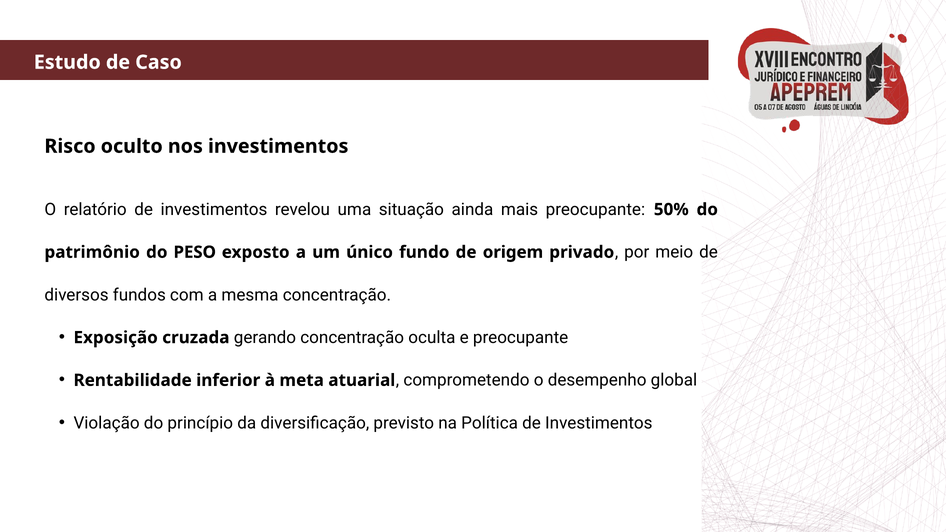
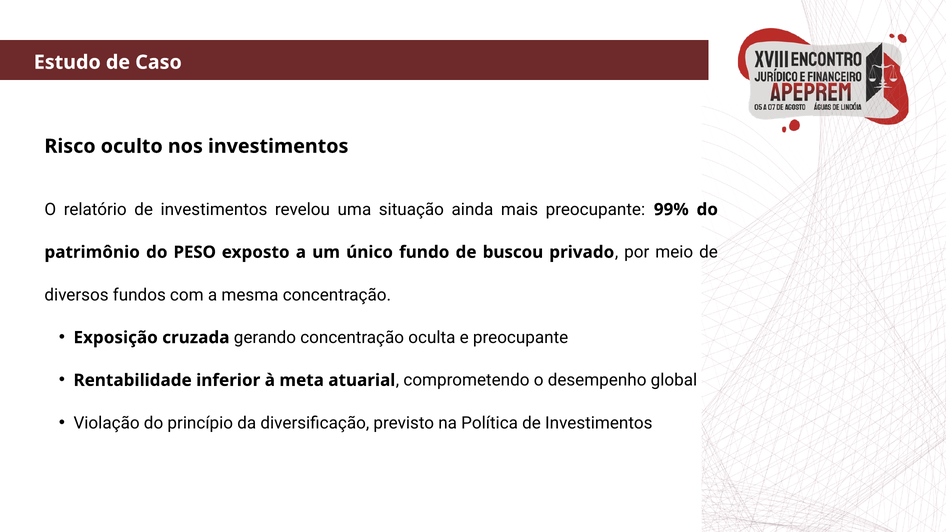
50%: 50% -> 99%
origem: origem -> buscou
